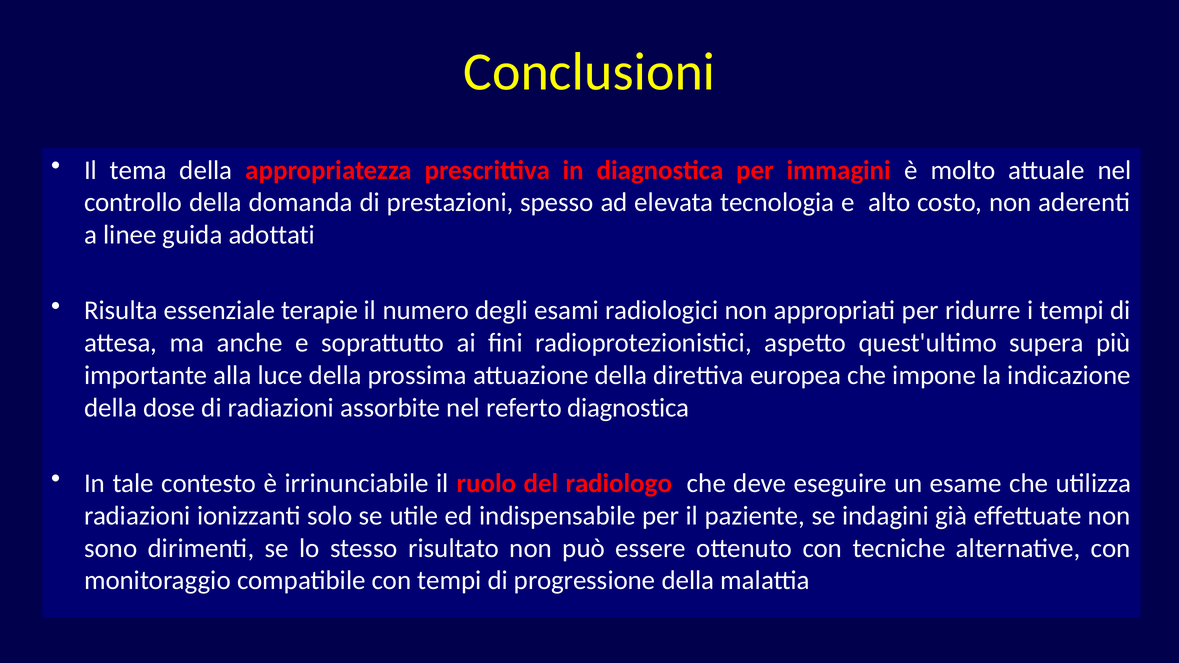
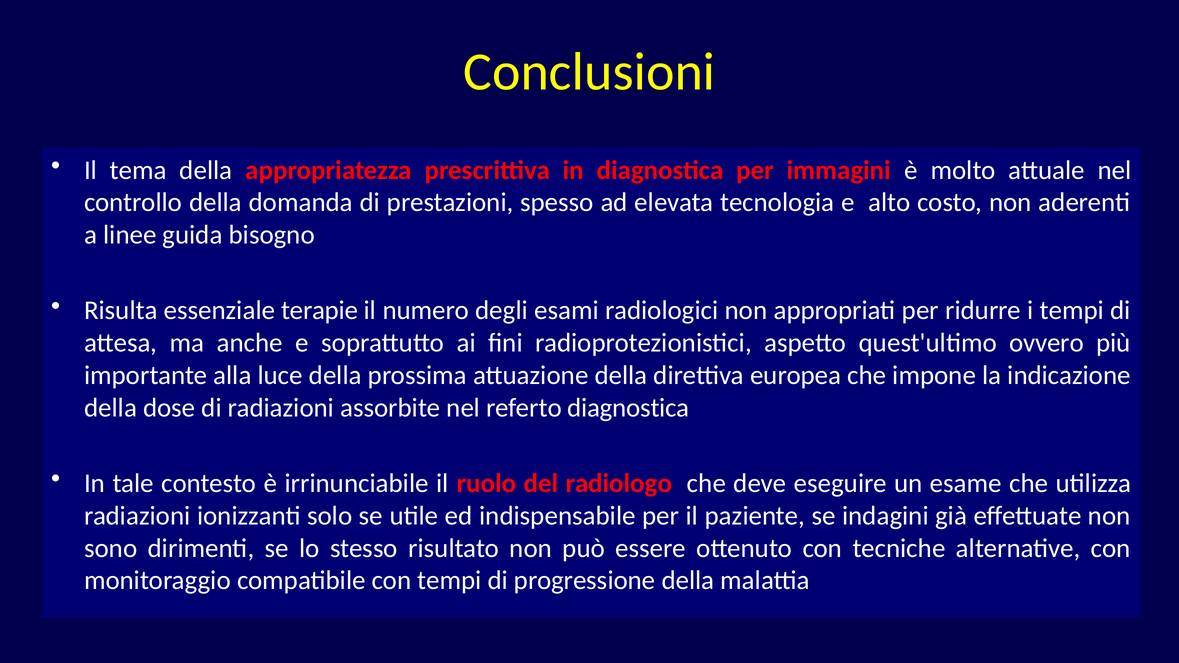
adottati: adottati -> bisogno
supera: supera -> ovvero
